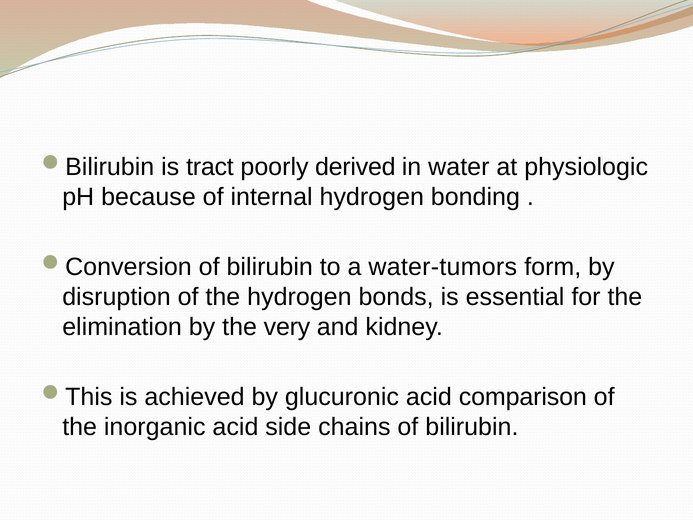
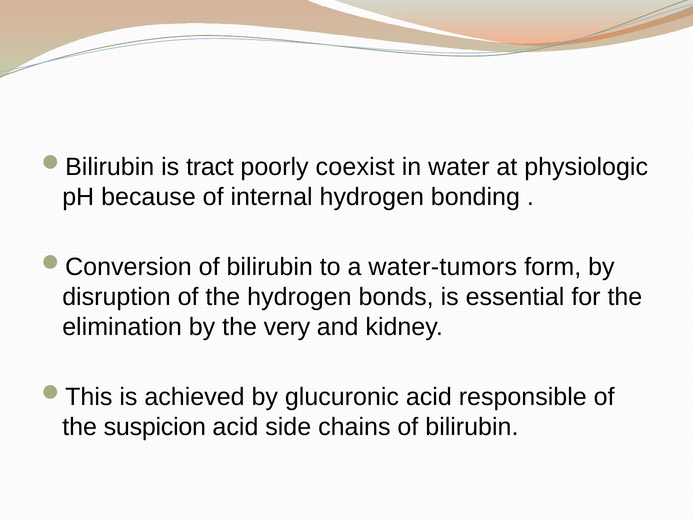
derived: derived -> coexist
comparison: comparison -> responsible
inorganic: inorganic -> suspicion
